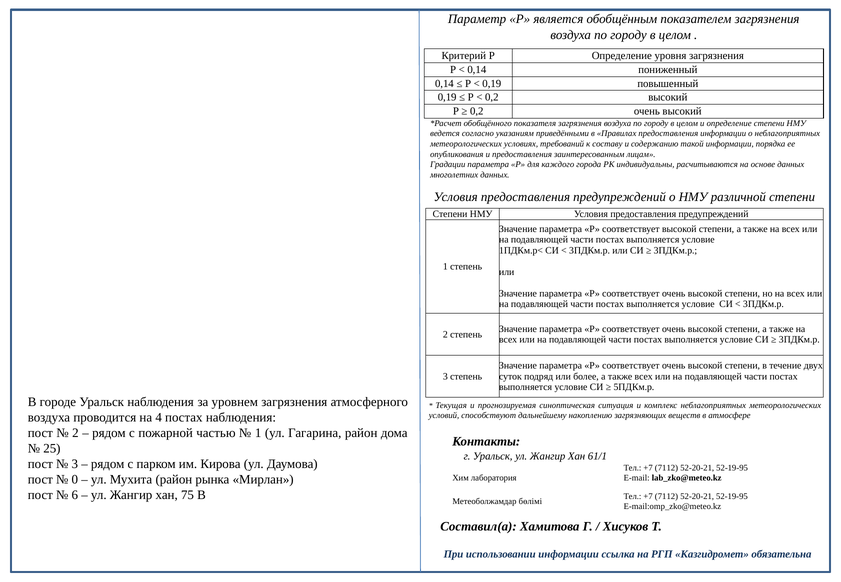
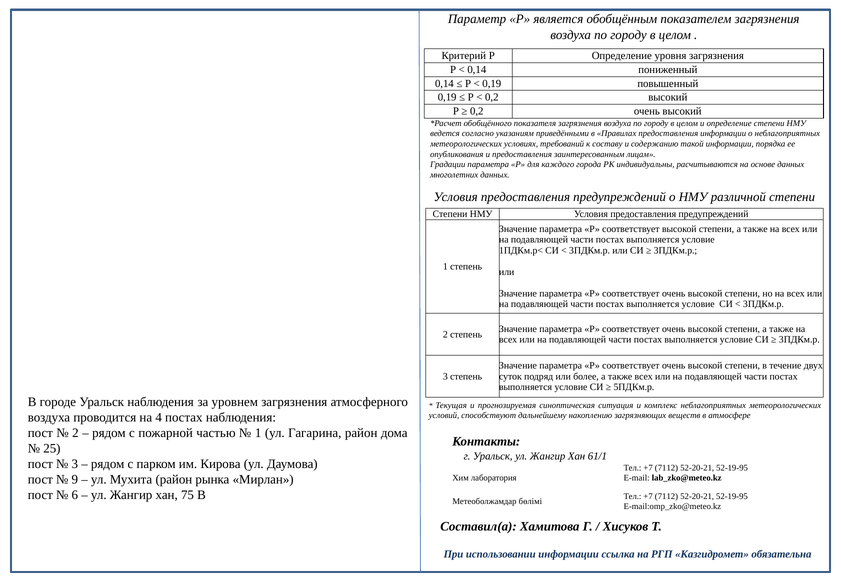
0: 0 -> 9
